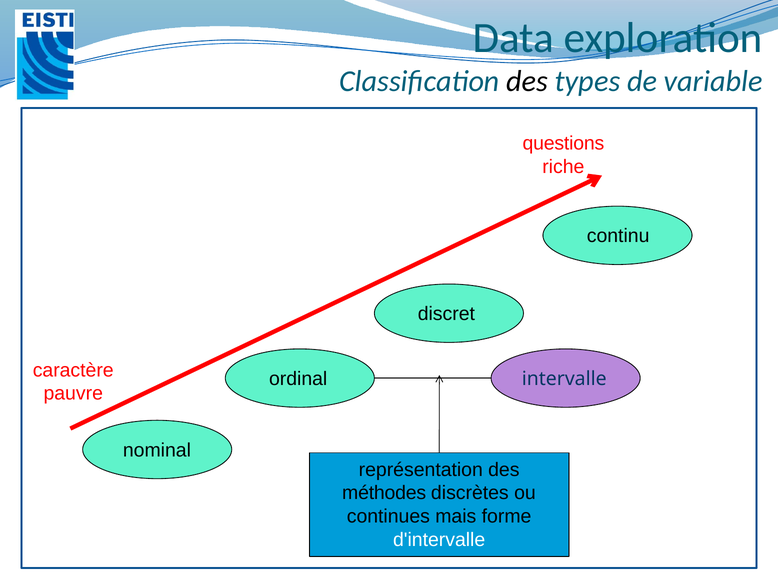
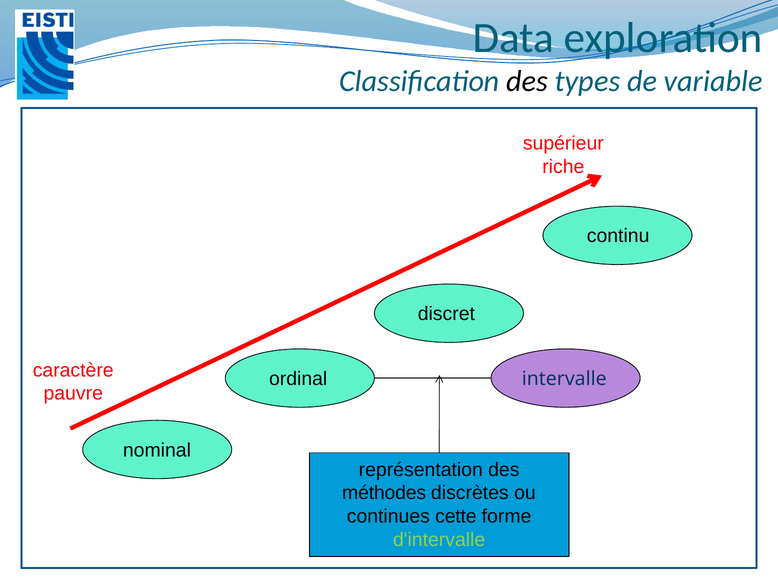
questions: questions -> supérieur
mais: mais -> cette
d'intervalle colour: white -> light green
